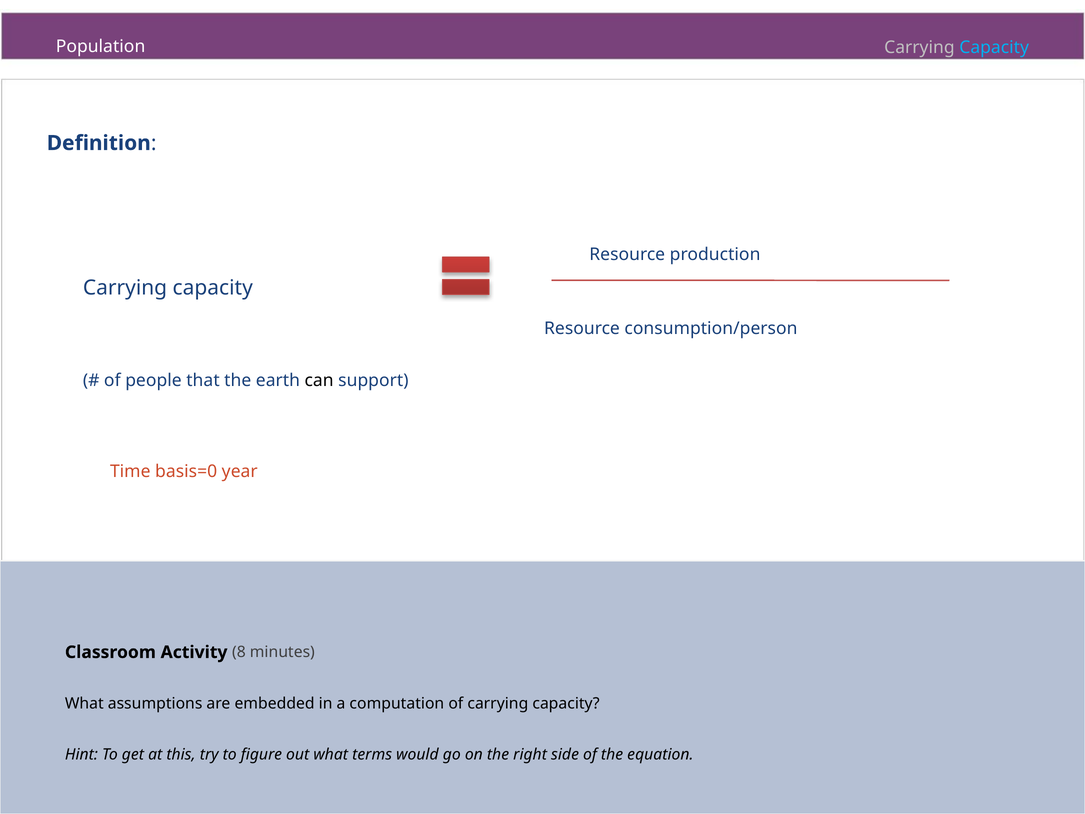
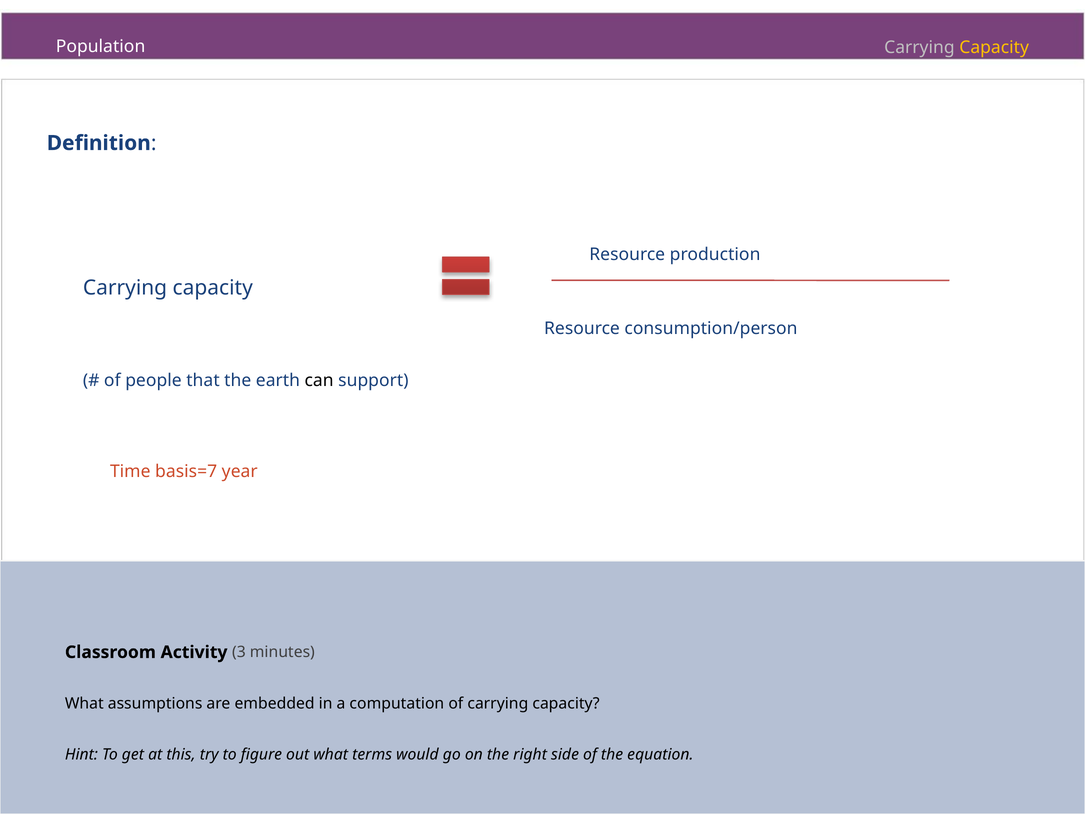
Capacity at (994, 48) colour: light blue -> yellow
basis=0: basis=0 -> basis=7
8: 8 -> 3
